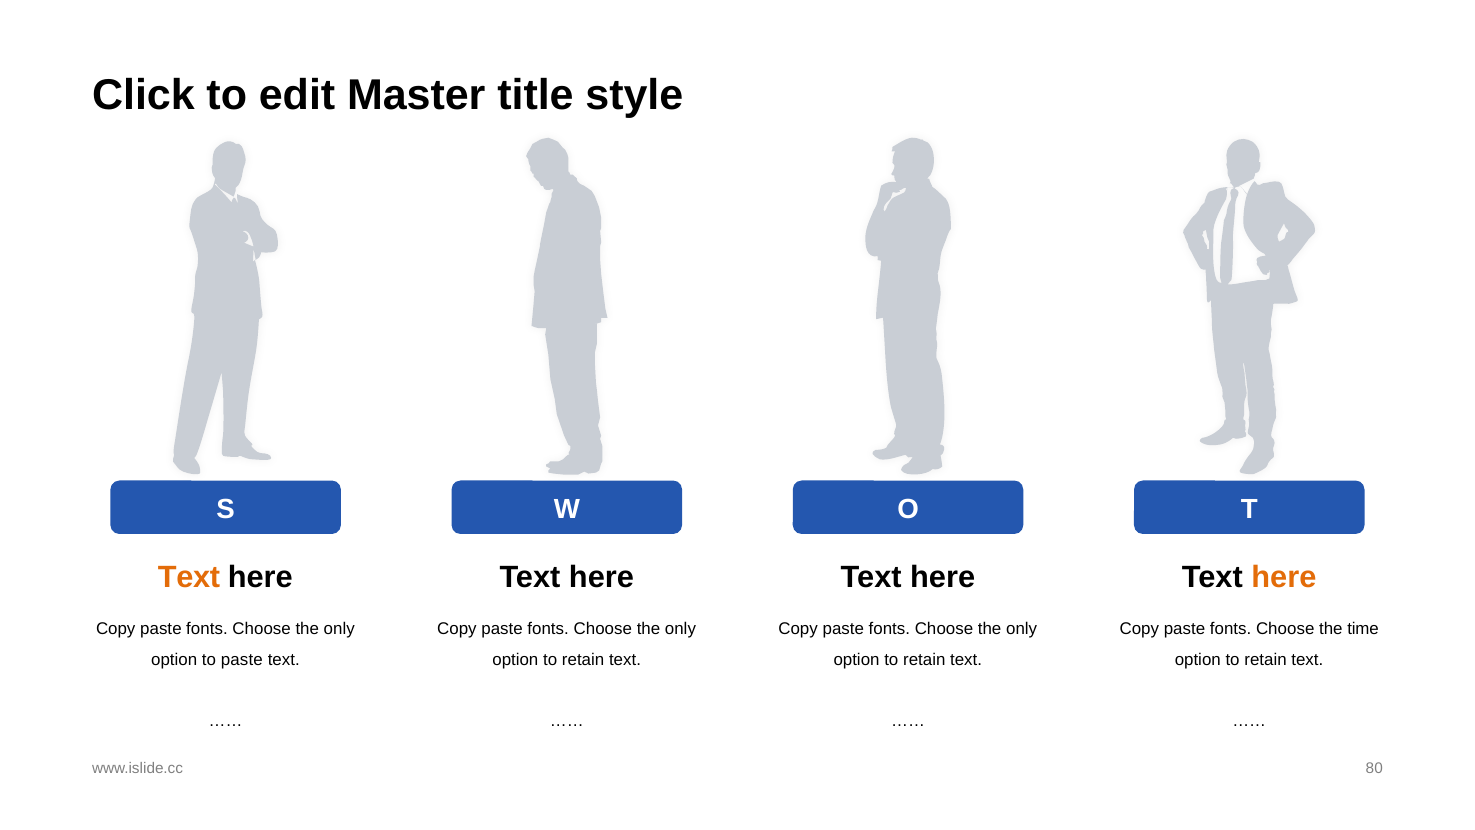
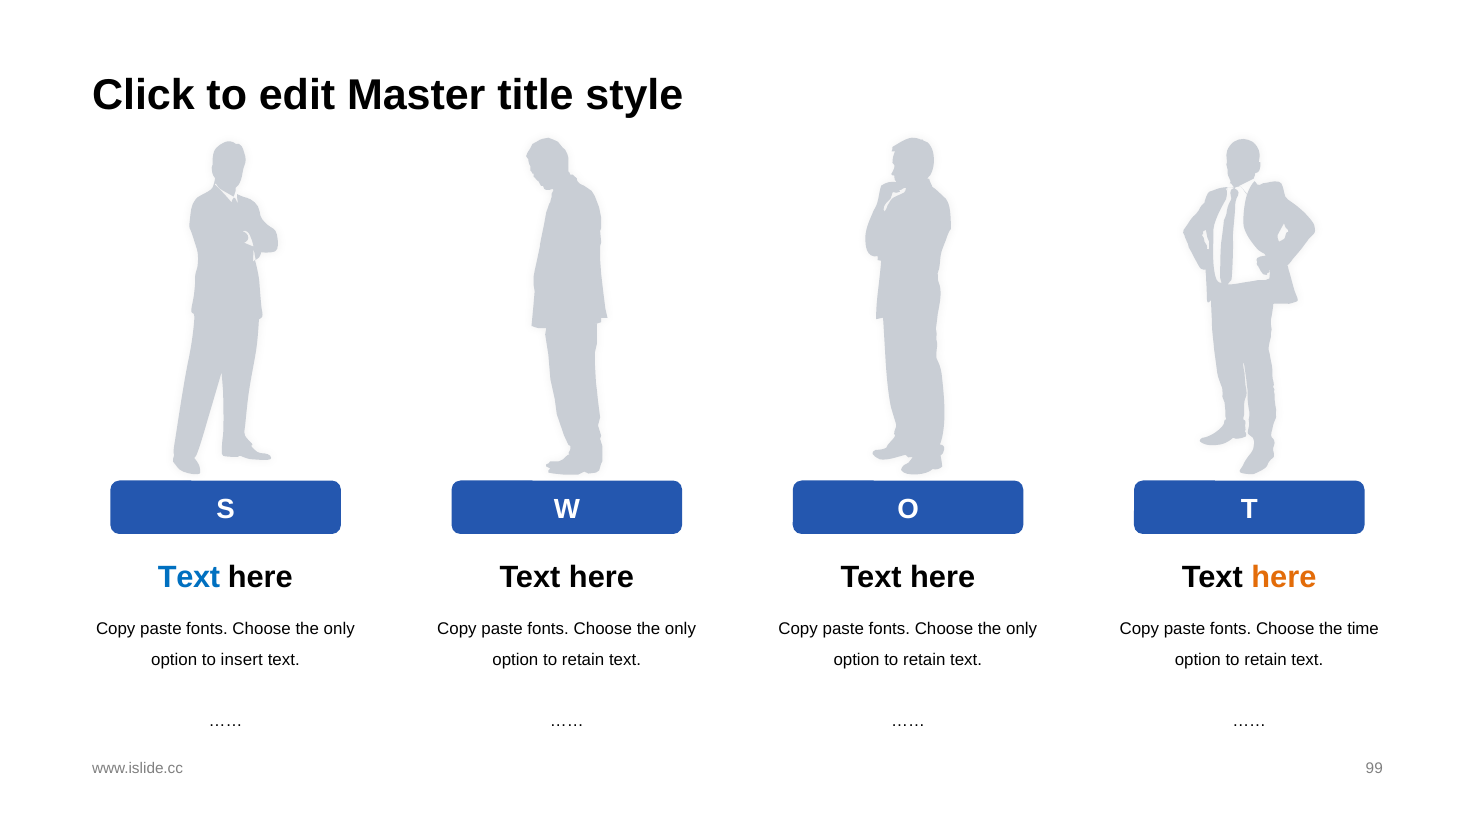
Text at (189, 577) colour: orange -> blue
to paste: paste -> insert
80: 80 -> 99
